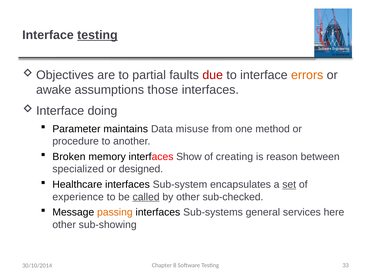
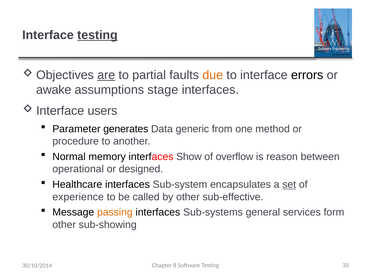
are underline: none -> present
due colour: red -> orange
errors colour: orange -> black
those: those -> stage
doing: doing -> users
maintains: maintains -> generates
misuse: misuse -> generic
Broken: Broken -> Normal
creating: creating -> overflow
specialized: specialized -> operational
called underline: present -> none
sub-checked: sub-checked -> sub-effective
here: here -> form
